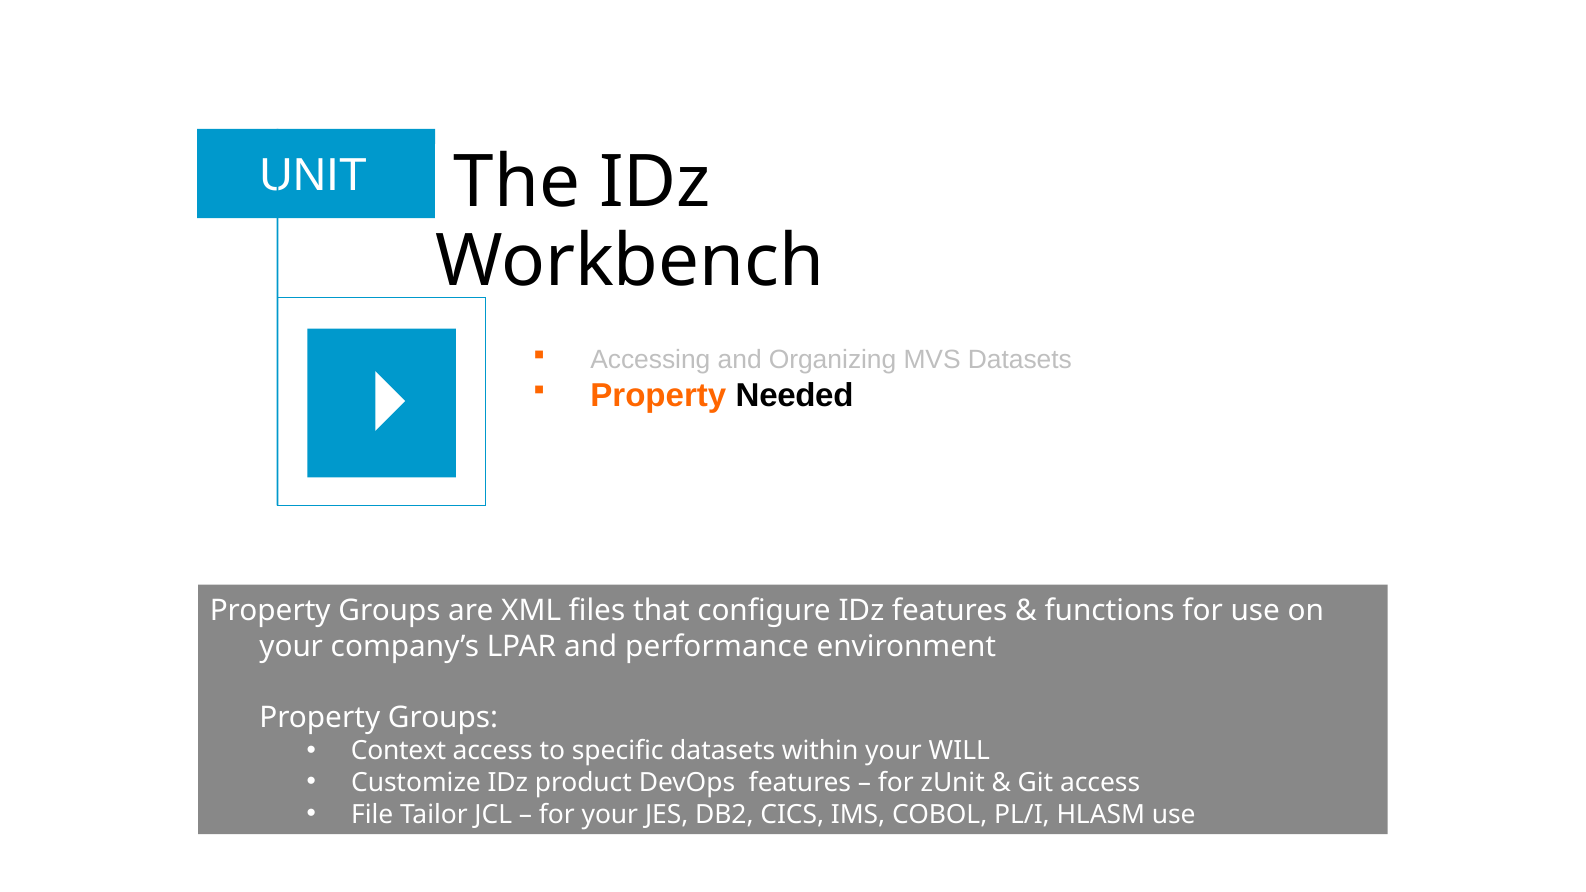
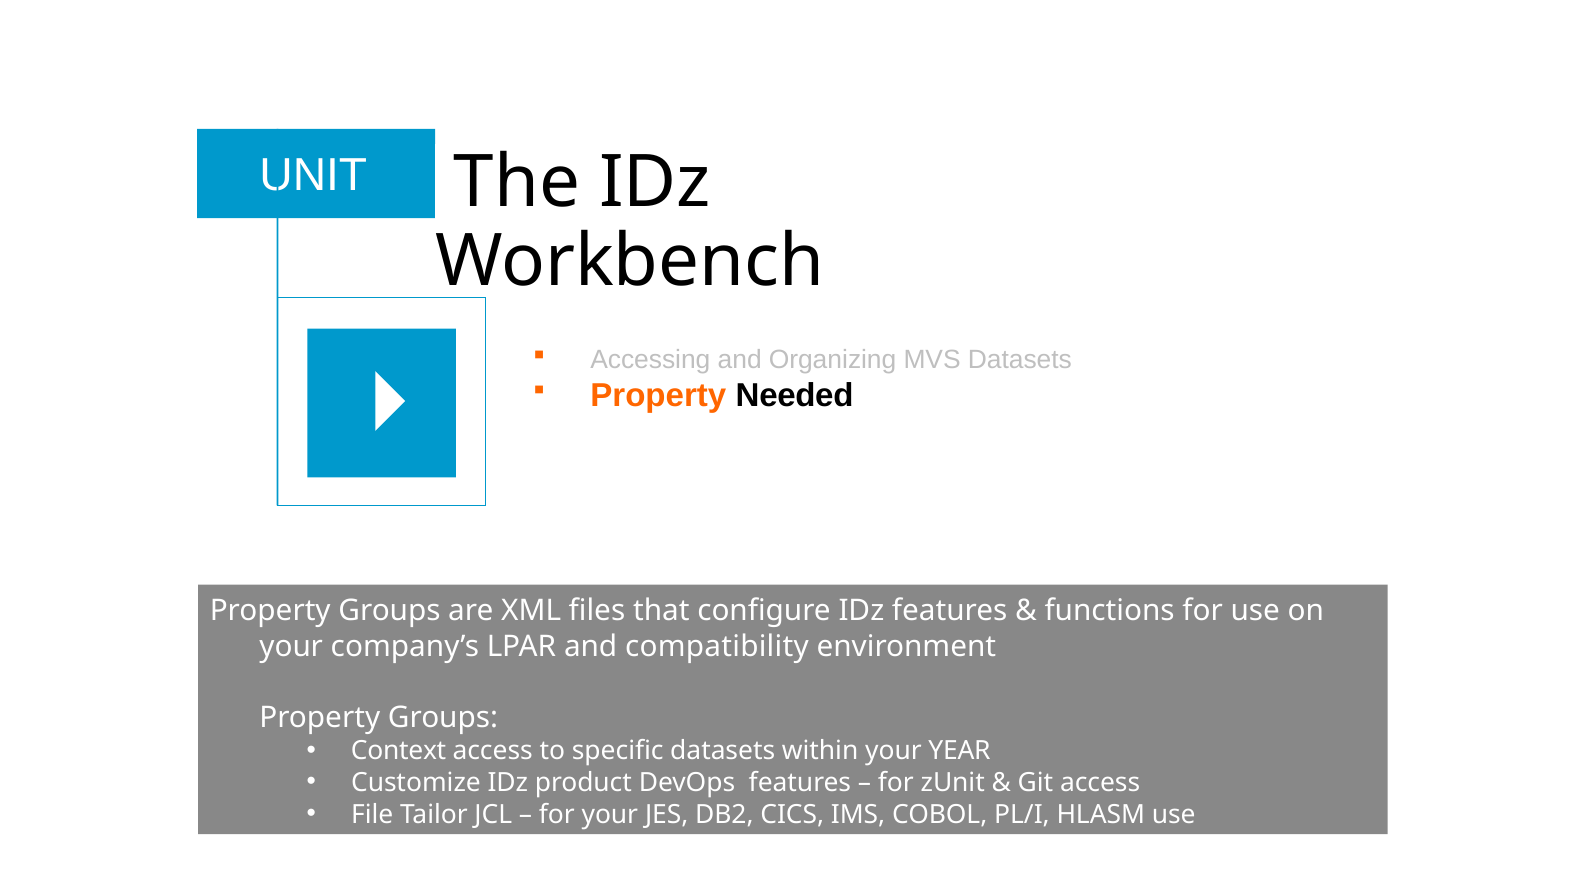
performance: performance -> compatibility
WILL: WILL -> YEAR
